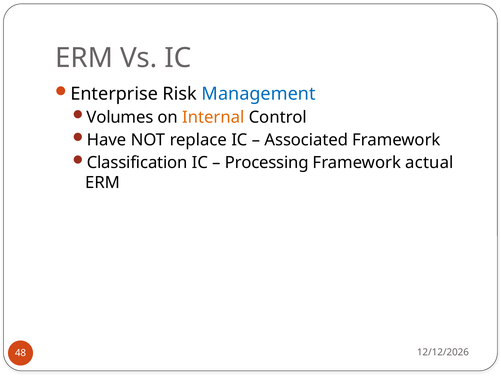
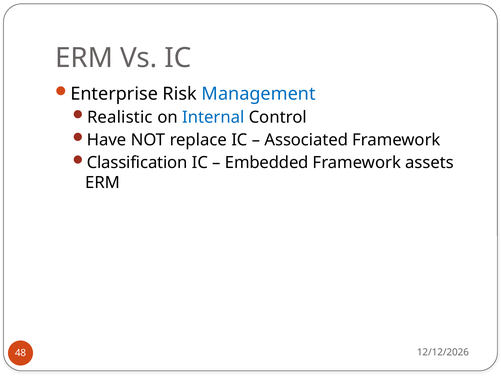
Volumes: Volumes -> Realistic
Internal colour: orange -> blue
Processing: Processing -> Embedded
actual: actual -> assets
